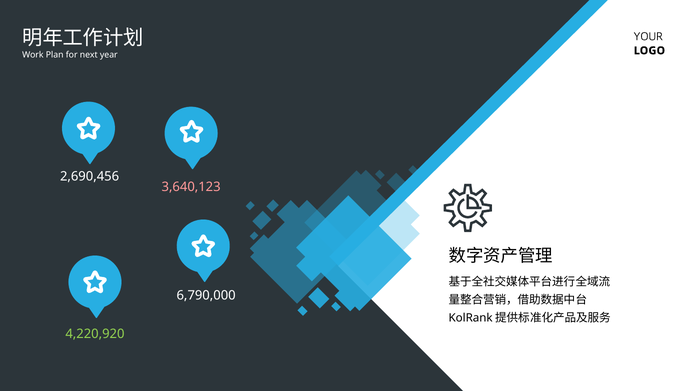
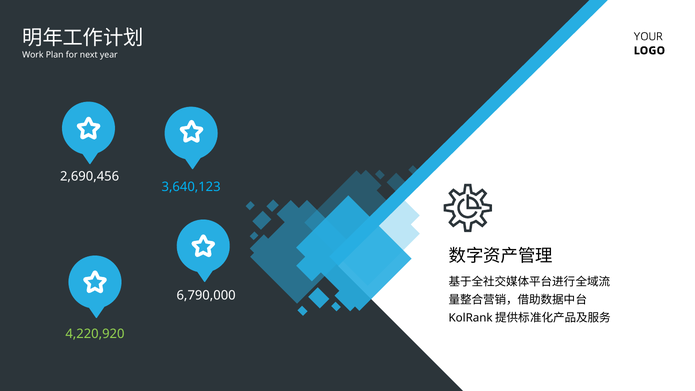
3,640,123 colour: pink -> light blue
